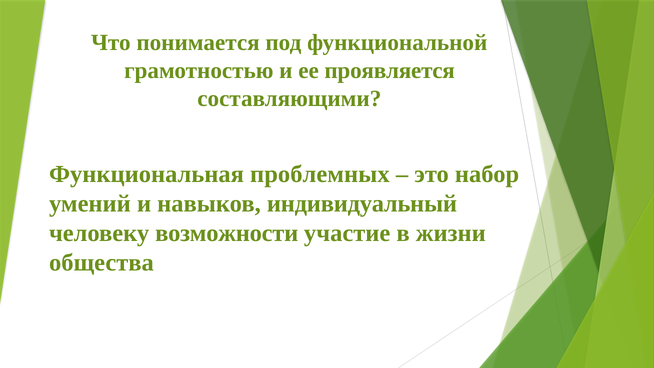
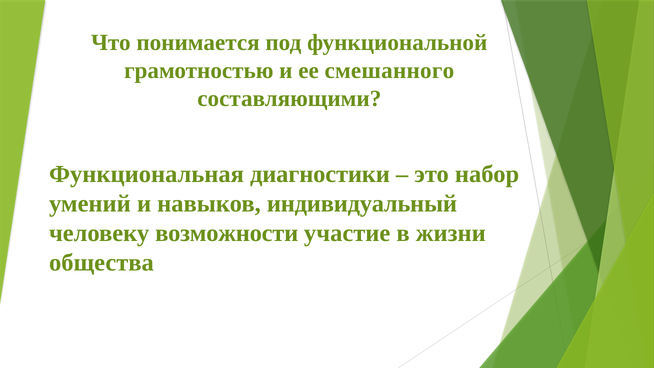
проявляется: проявляется -> смешанного
проблемных: проблемных -> диагностики
